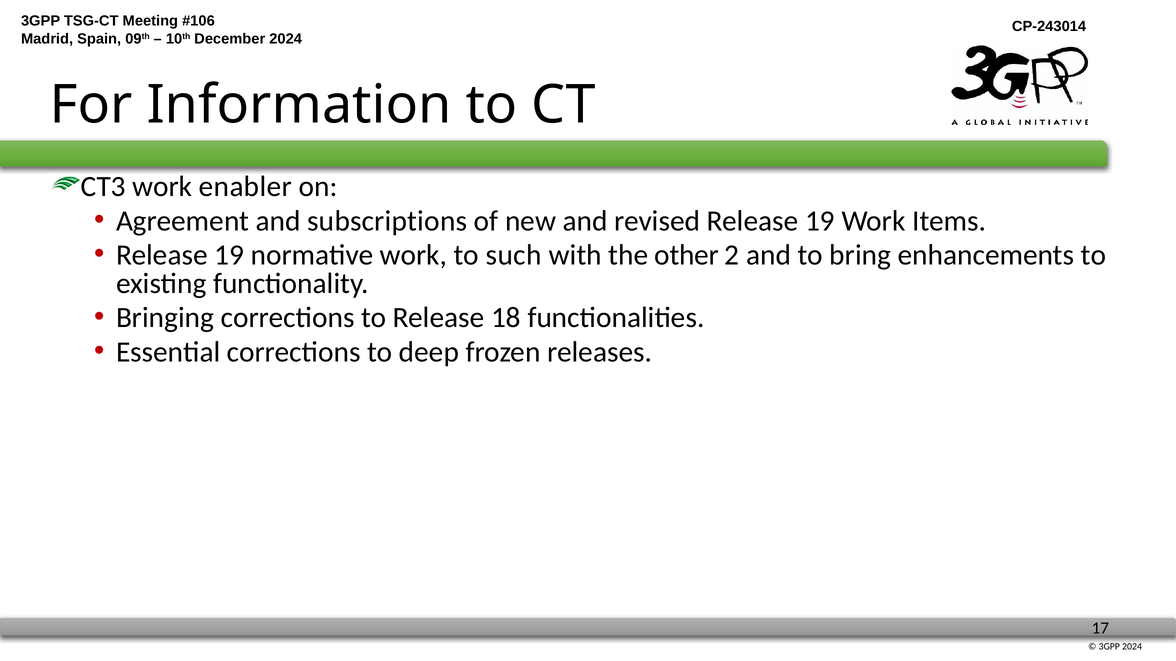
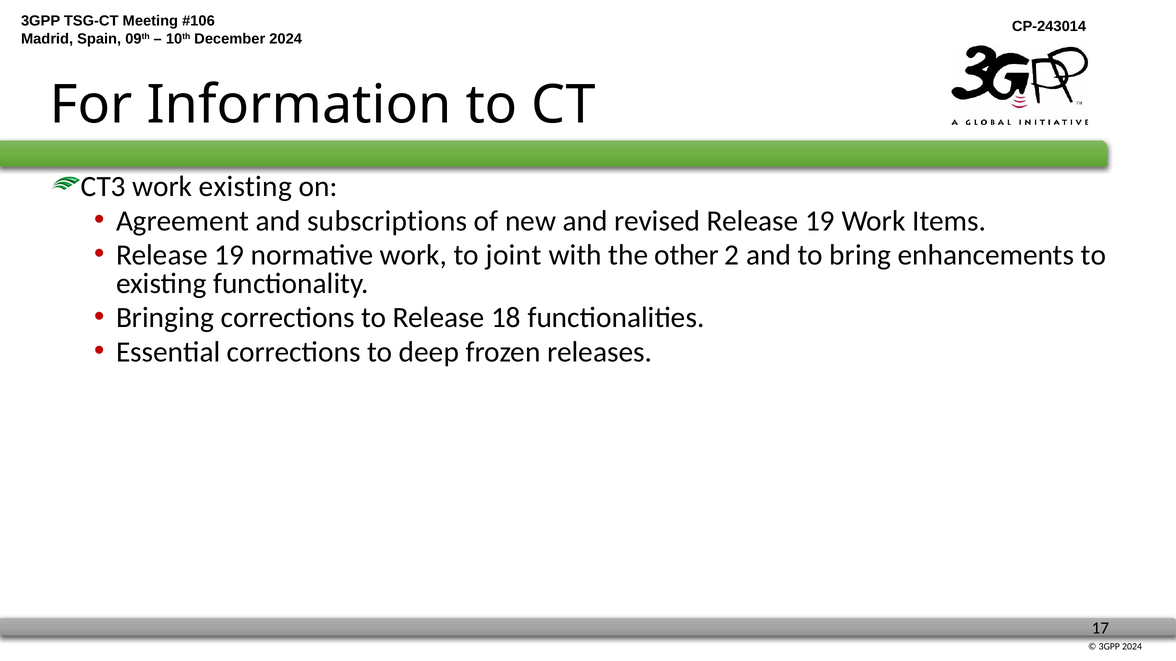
work enabler: enabler -> existing
such: such -> joint
